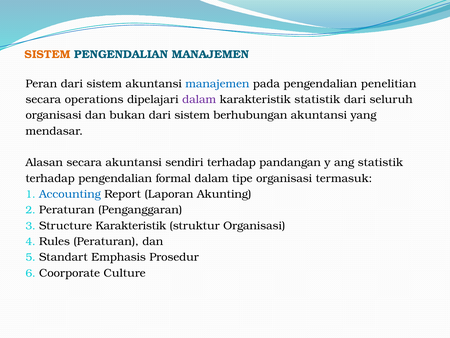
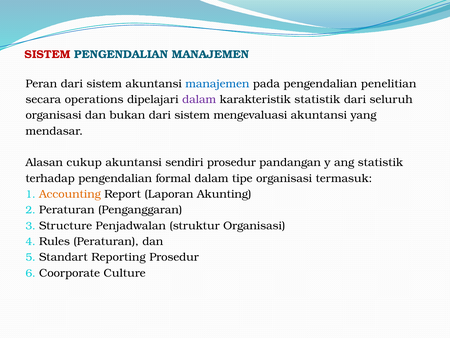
SISTEM at (48, 54) colour: orange -> red
berhubungan: berhubungan -> mengevaluasi
Alasan secara: secara -> cukup
sendiri terhadap: terhadap -> prosedur
Accounting colour: blue -> orange
Structure Karakteristik: Karakteristik -> Penjadwalan
Emphasis: Emphasis -> Reporting
